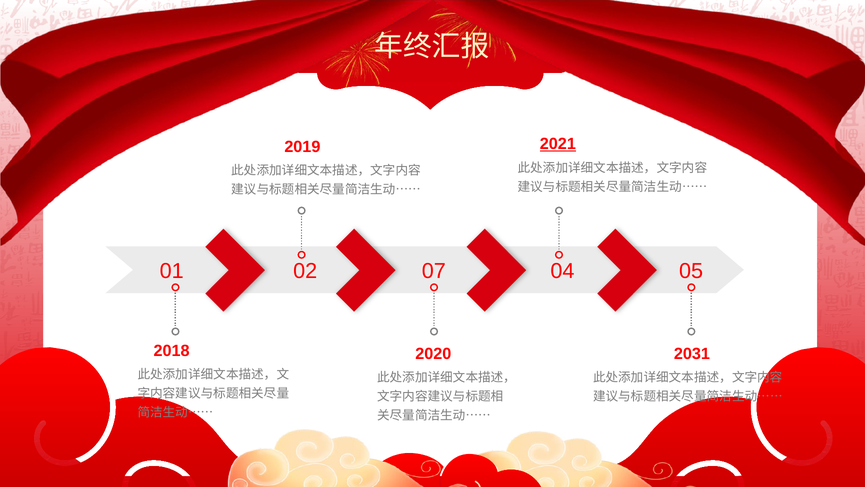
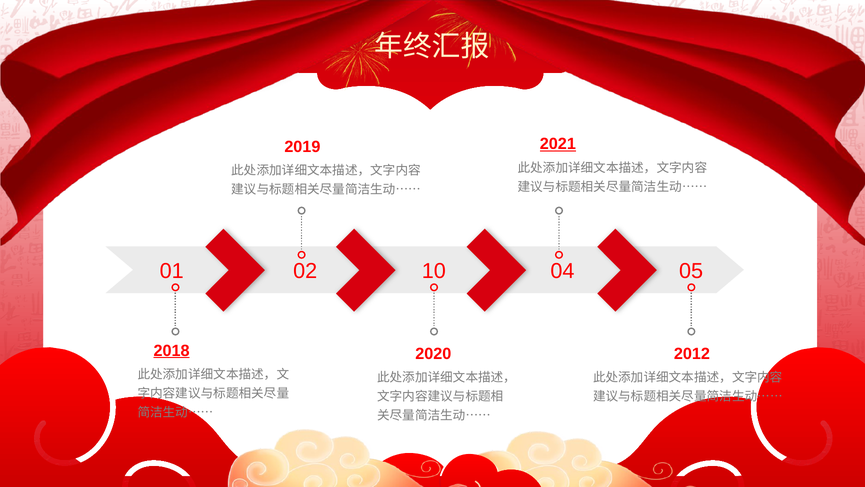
07: 07 -> 10
2018 underline: none -> present
2031: 2031 -> 2012
